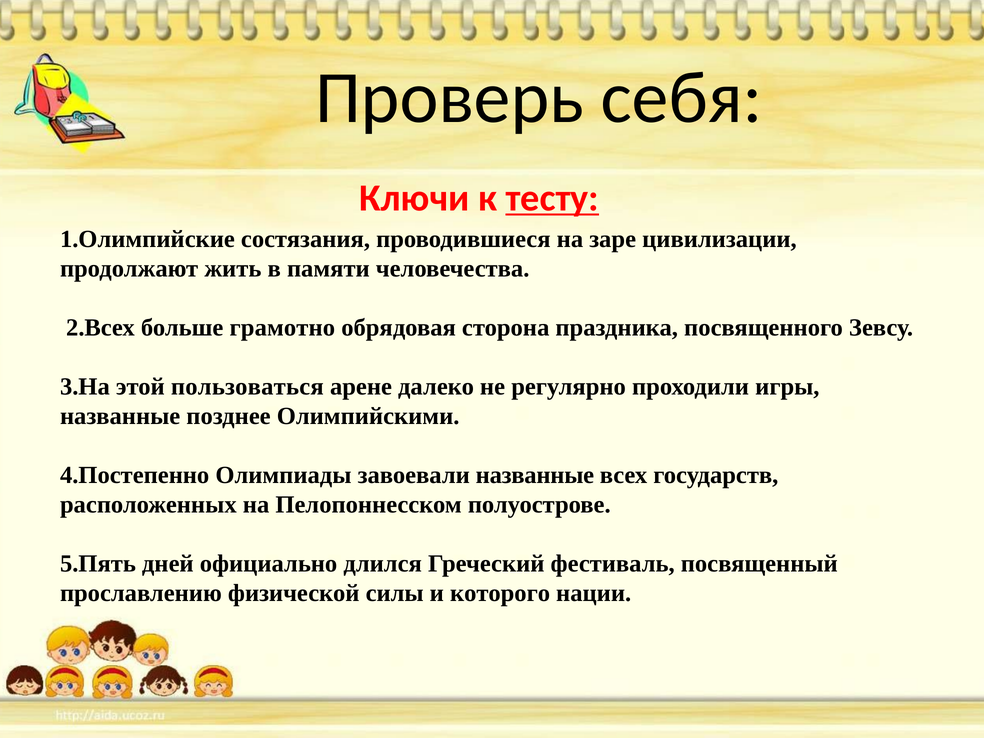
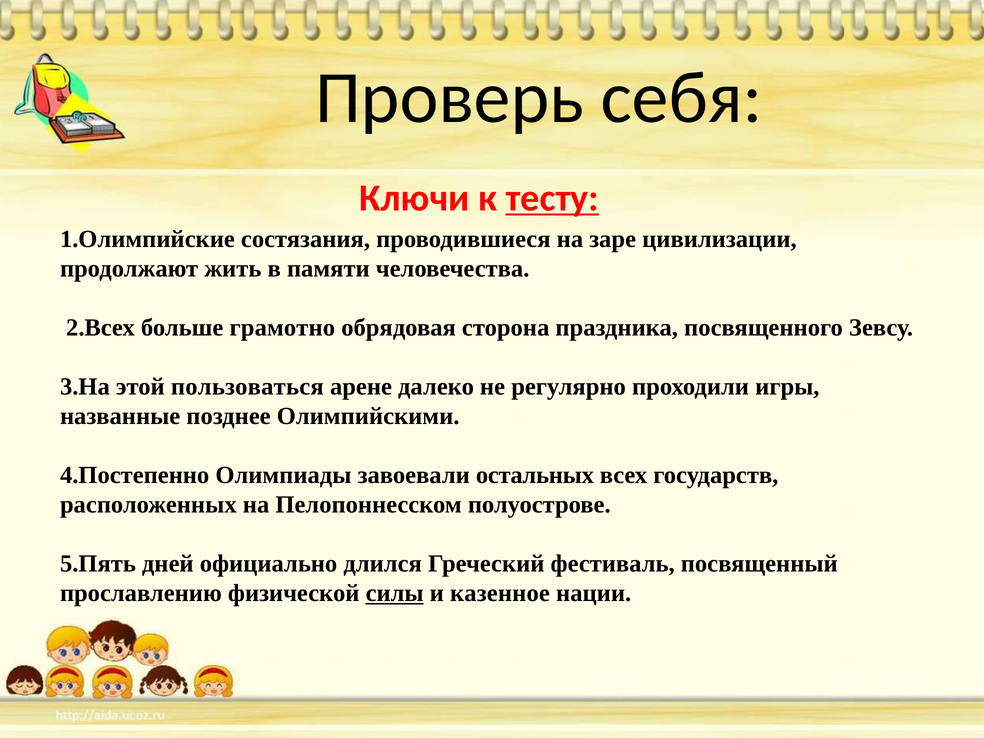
завоевали названные: названные -> остальных
силы underline: none -> present
которого: которого -> казенное
